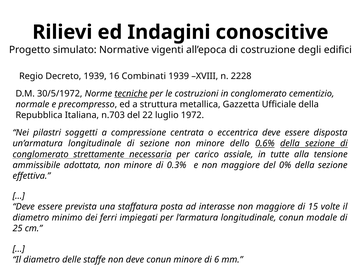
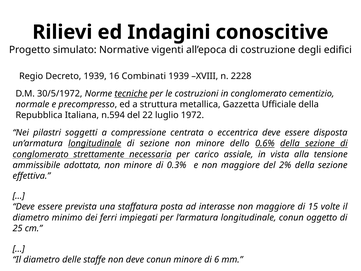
n.703: n.703 -> n.594
longitudinale at (95, 143) underline: none -> present
tutte: tutte -> vista
0%: 0% -> 2%
modale: modale -> oggetto
